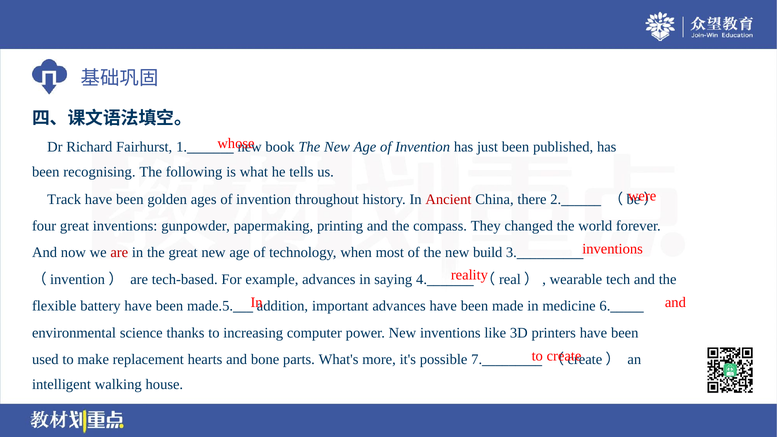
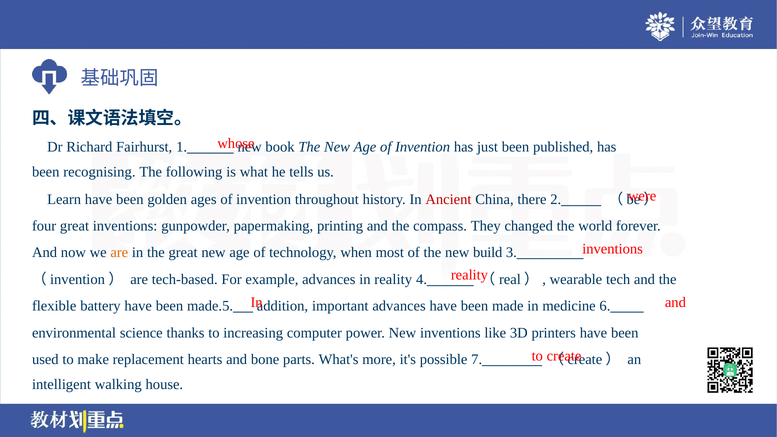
Track: Track -> Learn
are at (119, 253) colour: red -> orange
in saying: saying -> reality
